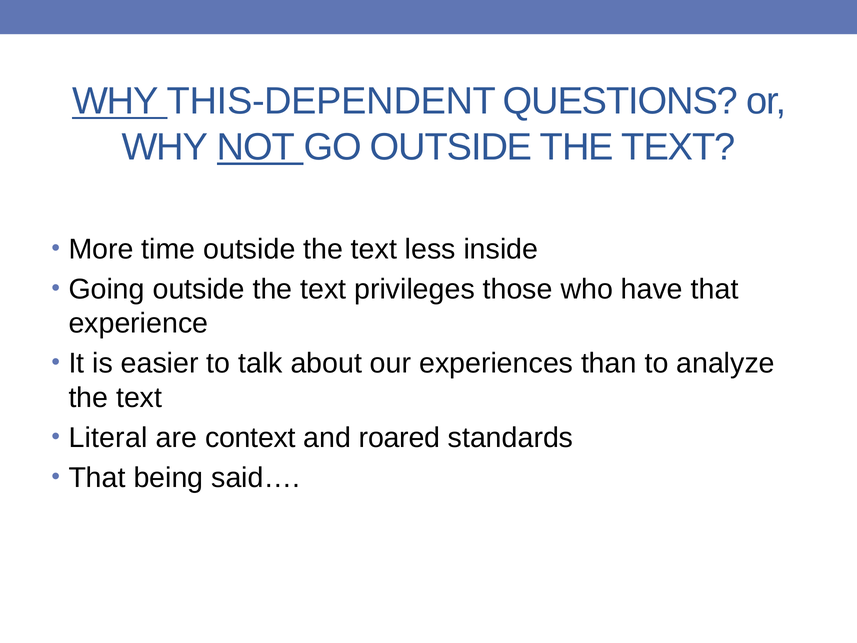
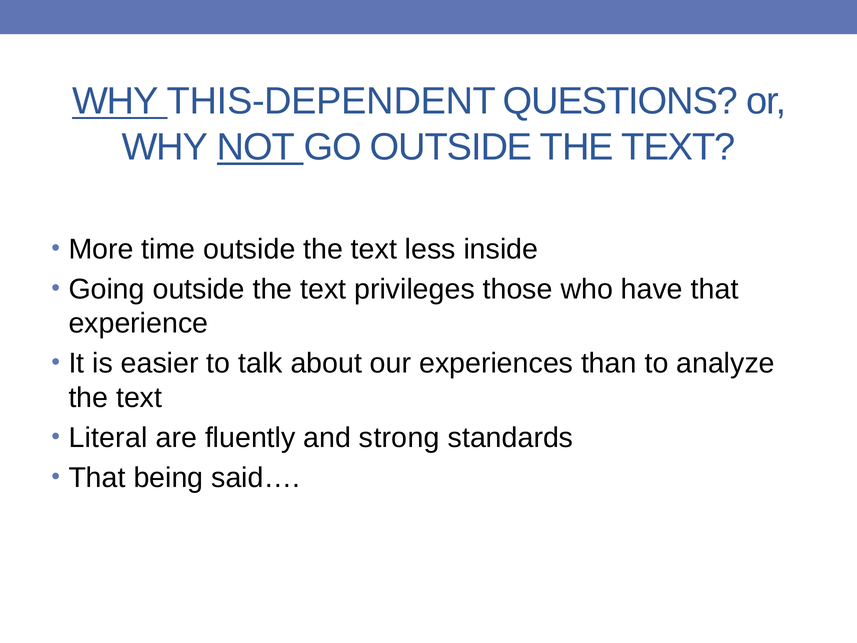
context: context -> fluently
roared: roared -> strong
